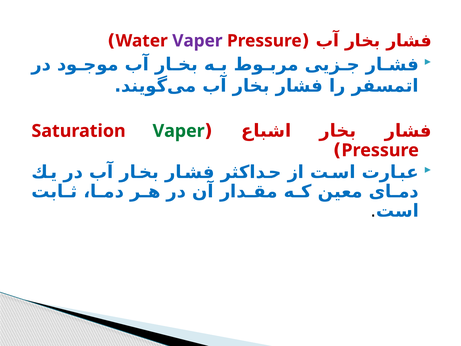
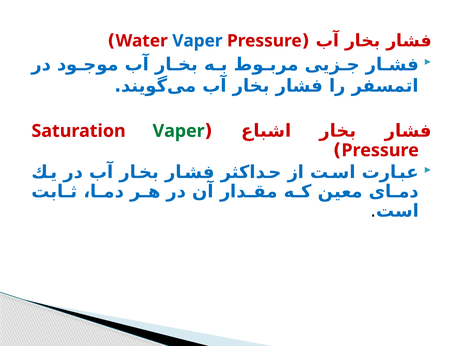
Vaper at (197, 41) colour: purple -> blue
